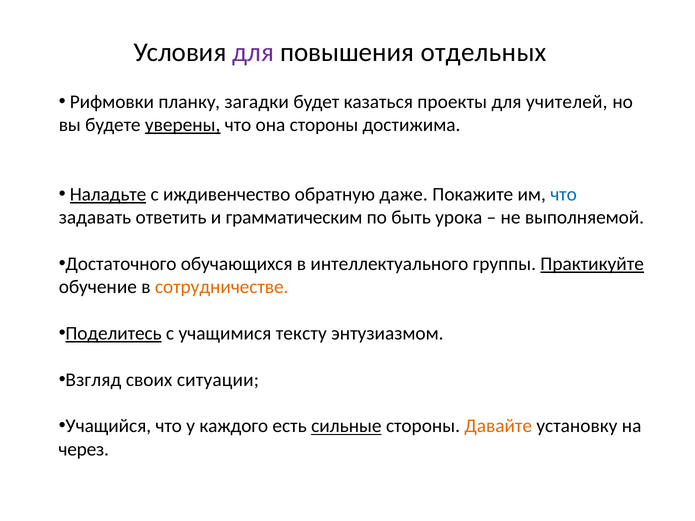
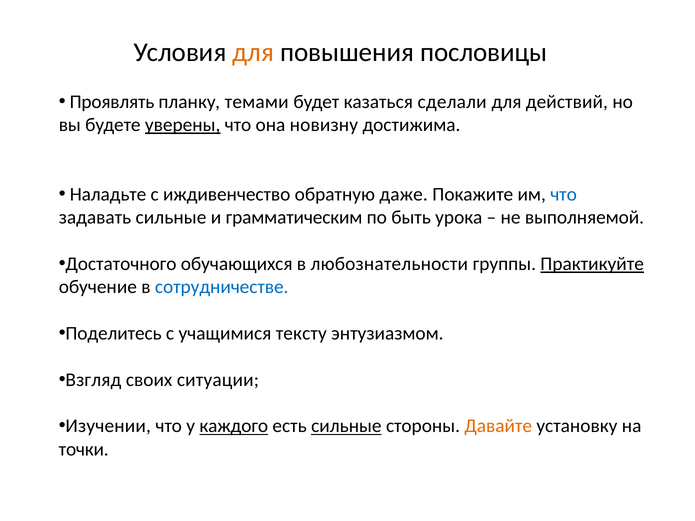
для at (253, 52) colour: purple -> orange
отдельных: отдельных -> пословицы
Рифмовки: Рифмовки -> Проявлять
загадки: загадки -> темами
проекты: проекты -> сделали
учителей: учителей -> действий
она стороны: стороны -> новизну
Наладьте underline: present -> none
задавать ответить: ответить -> сильные
интеллектуального: интеллектуального -> любознательности
сотрудничестве colour: orange -> blue
Поделитесь underline: present -> none
Учащийся: Учащийся -> Изучении
каждого underline: none -> present
через: через -> точки
